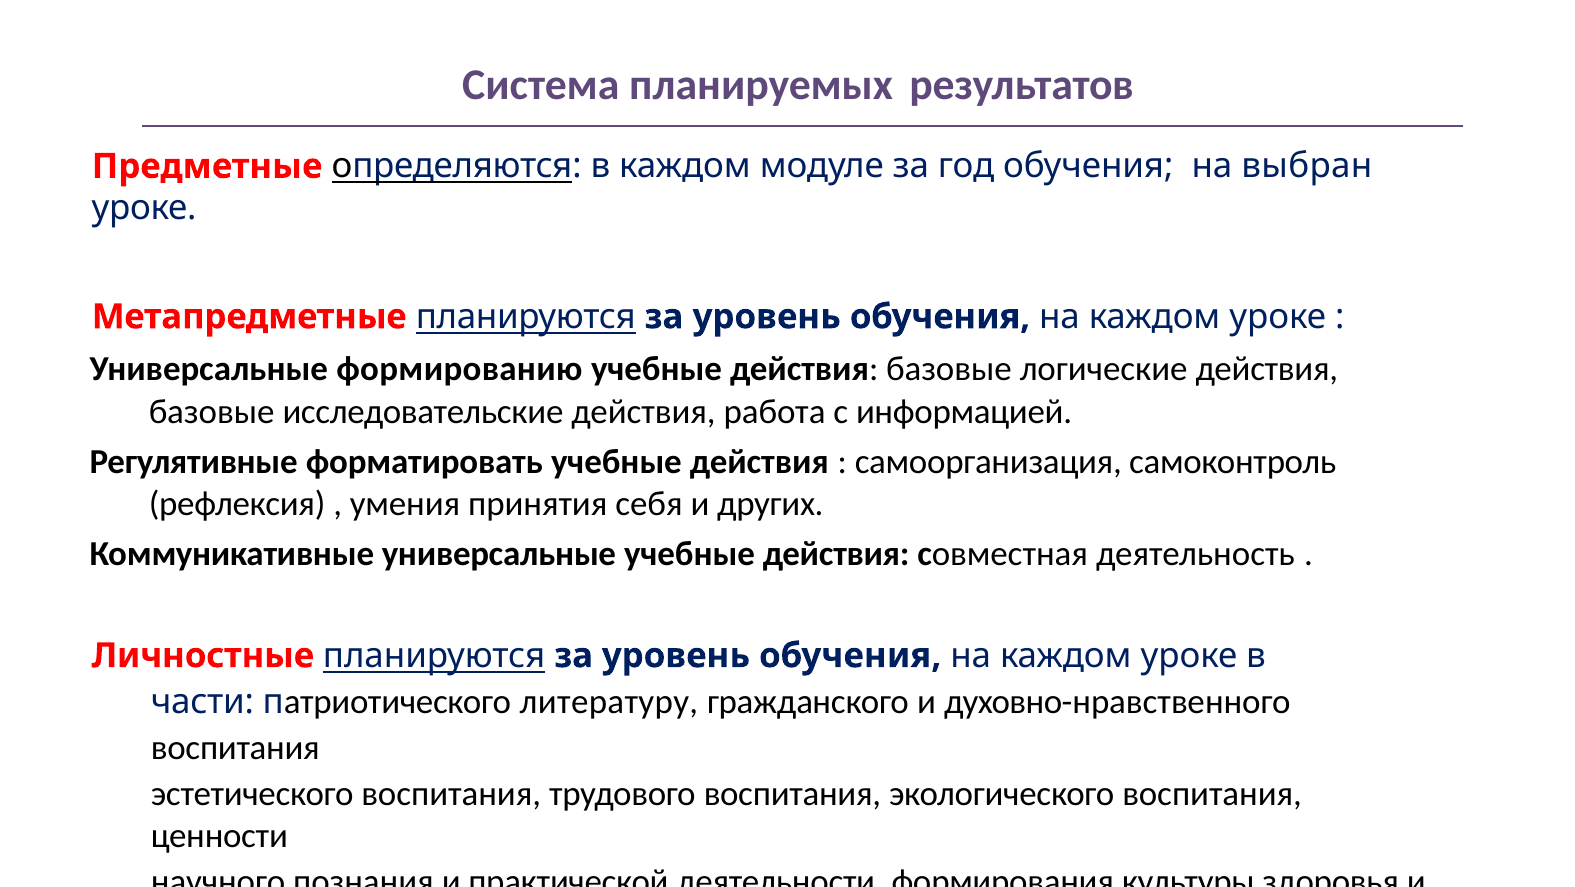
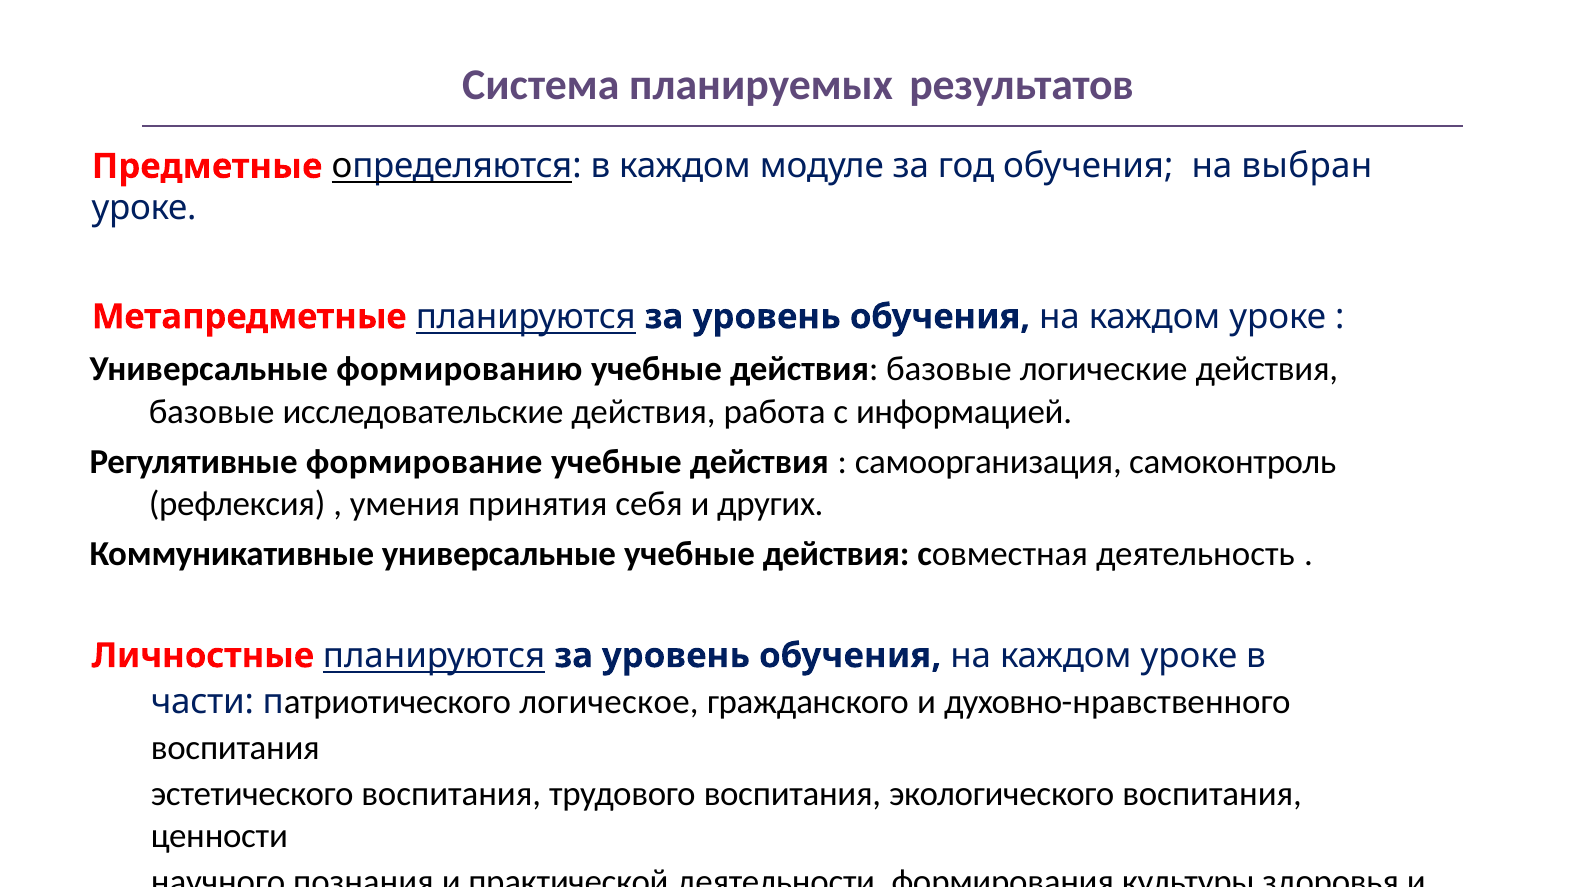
форматировать: форматировать -> формирование
литературу: литературу -> логическое
